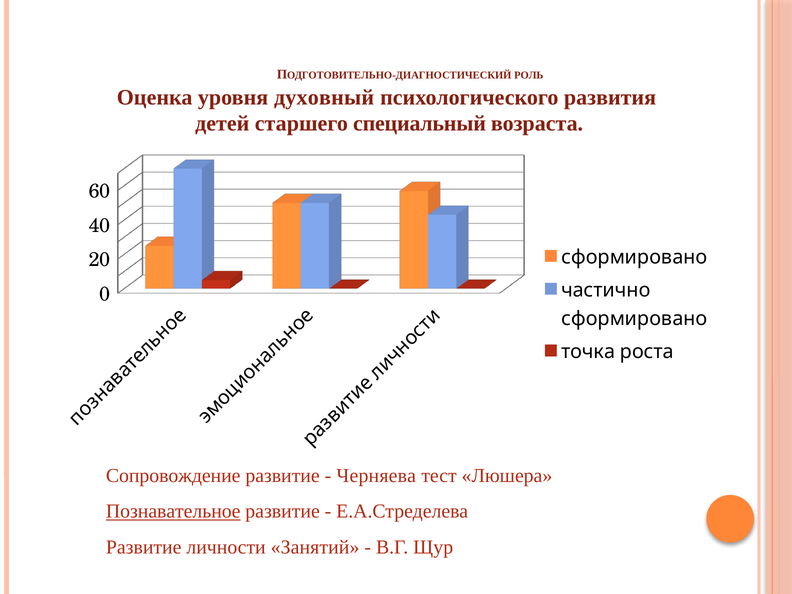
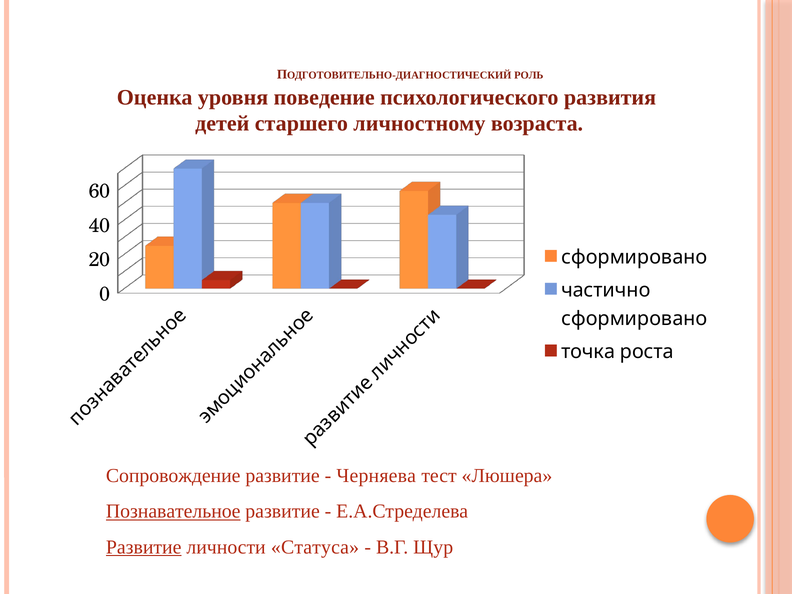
духовный: духовный -> поведение
специальный: специальный -> личностному
Развитие at (144, 547) underline: none -> present
Занятий: Занятий -> Статуса
